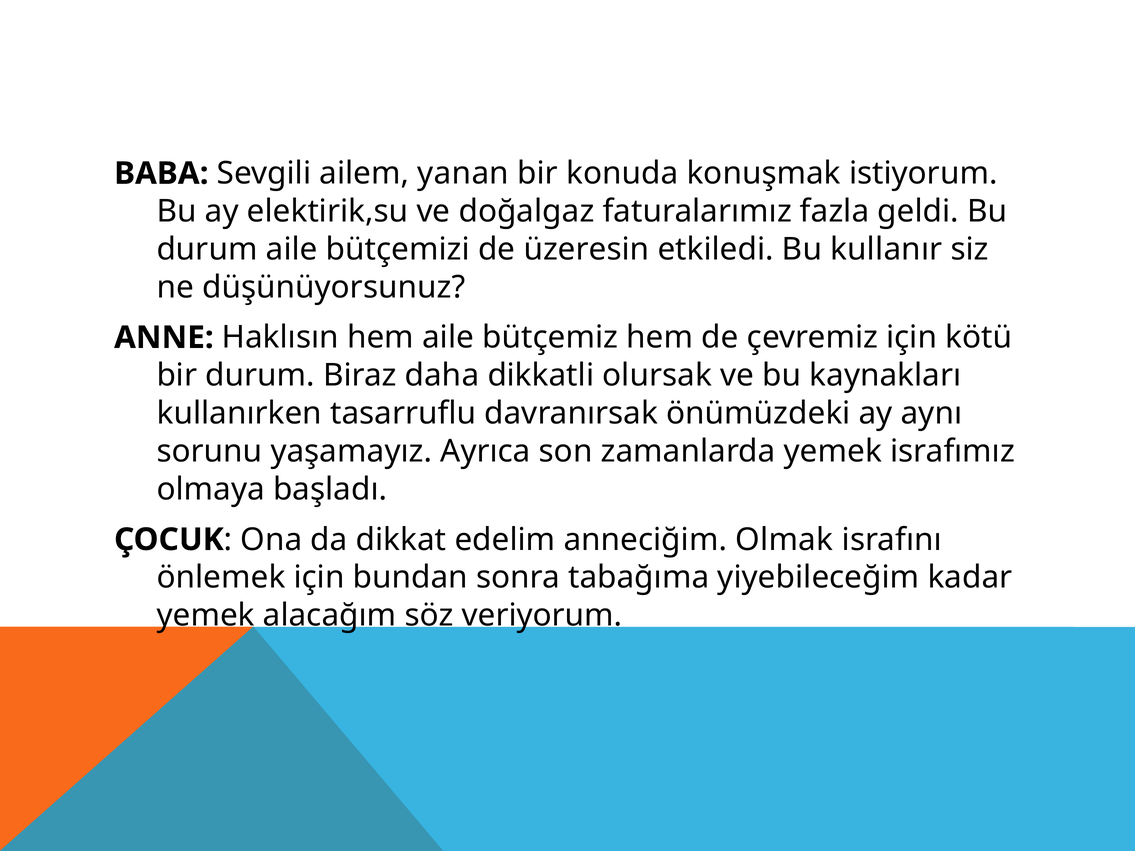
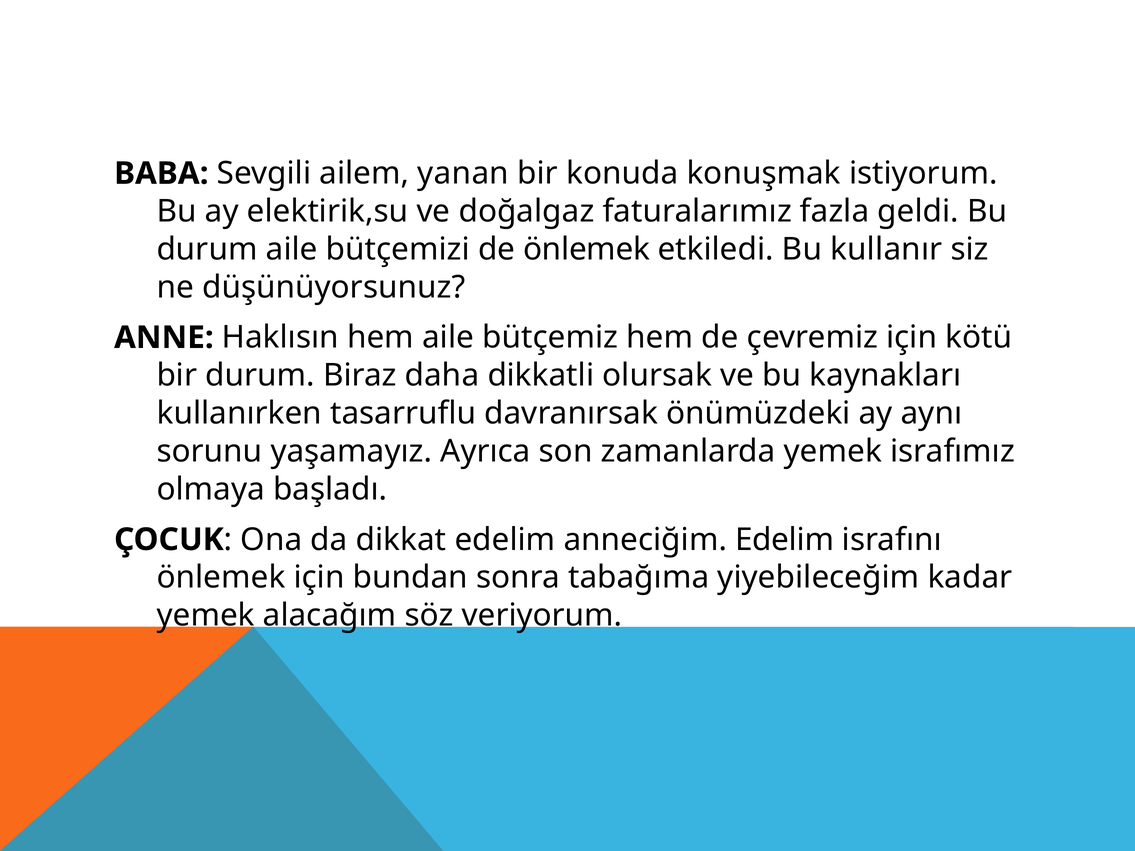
de üzeresin: üzeresin -> önlemek
anneciğim Olmak: Olmak -> Edelim
